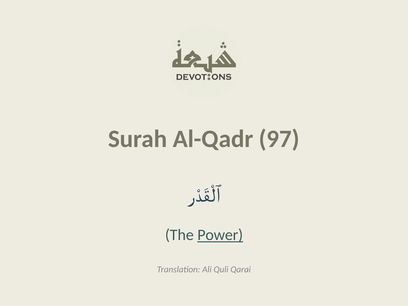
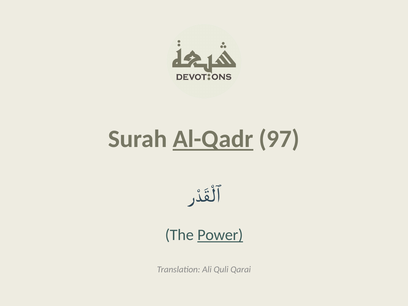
Al-Qadr underline: none -> present
